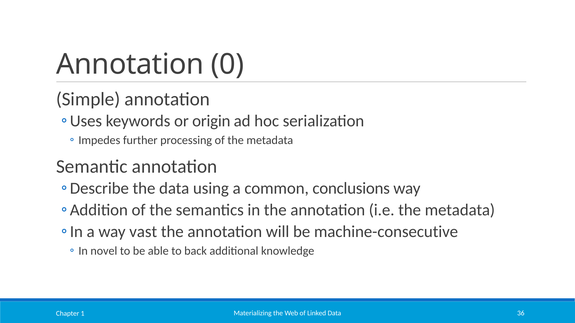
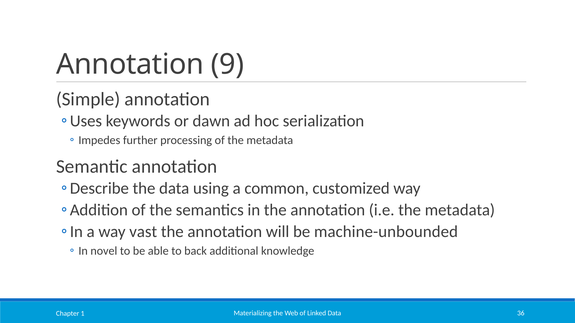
0: 0 -> 9
origin: origin -> dawn
conclusions: conclusions -> customized
machine-consecutive: machine-consecutive -> machine-unbounded
